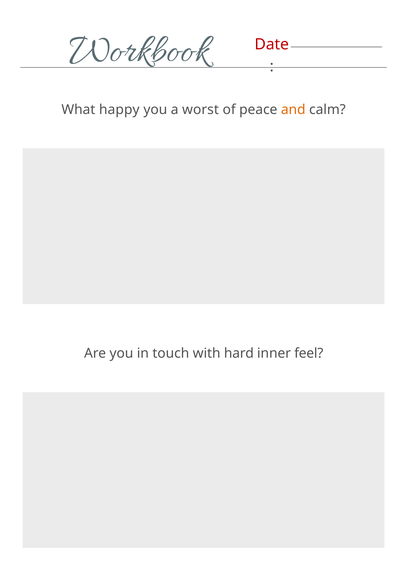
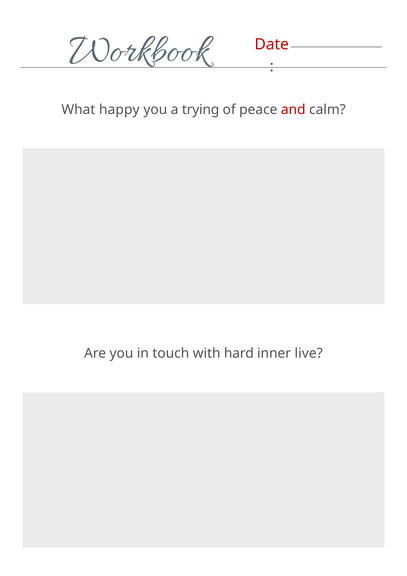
worst: worst -> trying
and colour: orange -> red
feel: feel -> live
